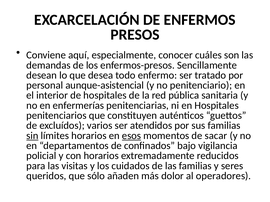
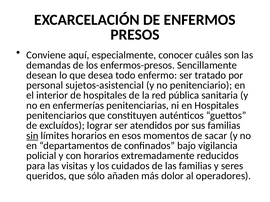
aunque-asistencial: aunque-asistencial -> sujetos-asistencial
varios: varios -> lograr
esos underline: present -> none
